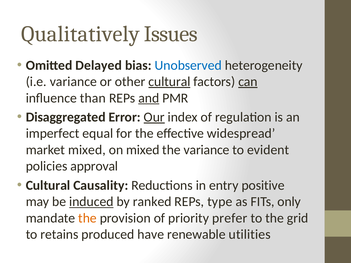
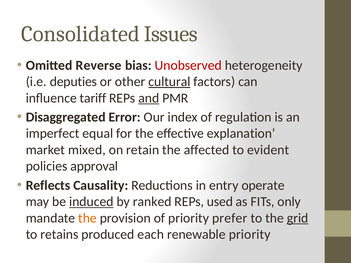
Qualitatively: Qualitatively -> Consolidated
Delayed: Delayed -> Reverse
Unobserved colour: blue -> red
i.e variance: variance -> deputies
can underline: present -> none
than: than -> tariff
Our underline: present -> none
widespread: widespread -> explanation
on mixed: mixed -> retain
the variance: variance -> affected
Cultural at (48, 186): Cultural -> Reflects
positive: positive -> operate
type: type -> used
grid underline: none -> present
have: have -> each
renewable utilities: utilities -> priority
